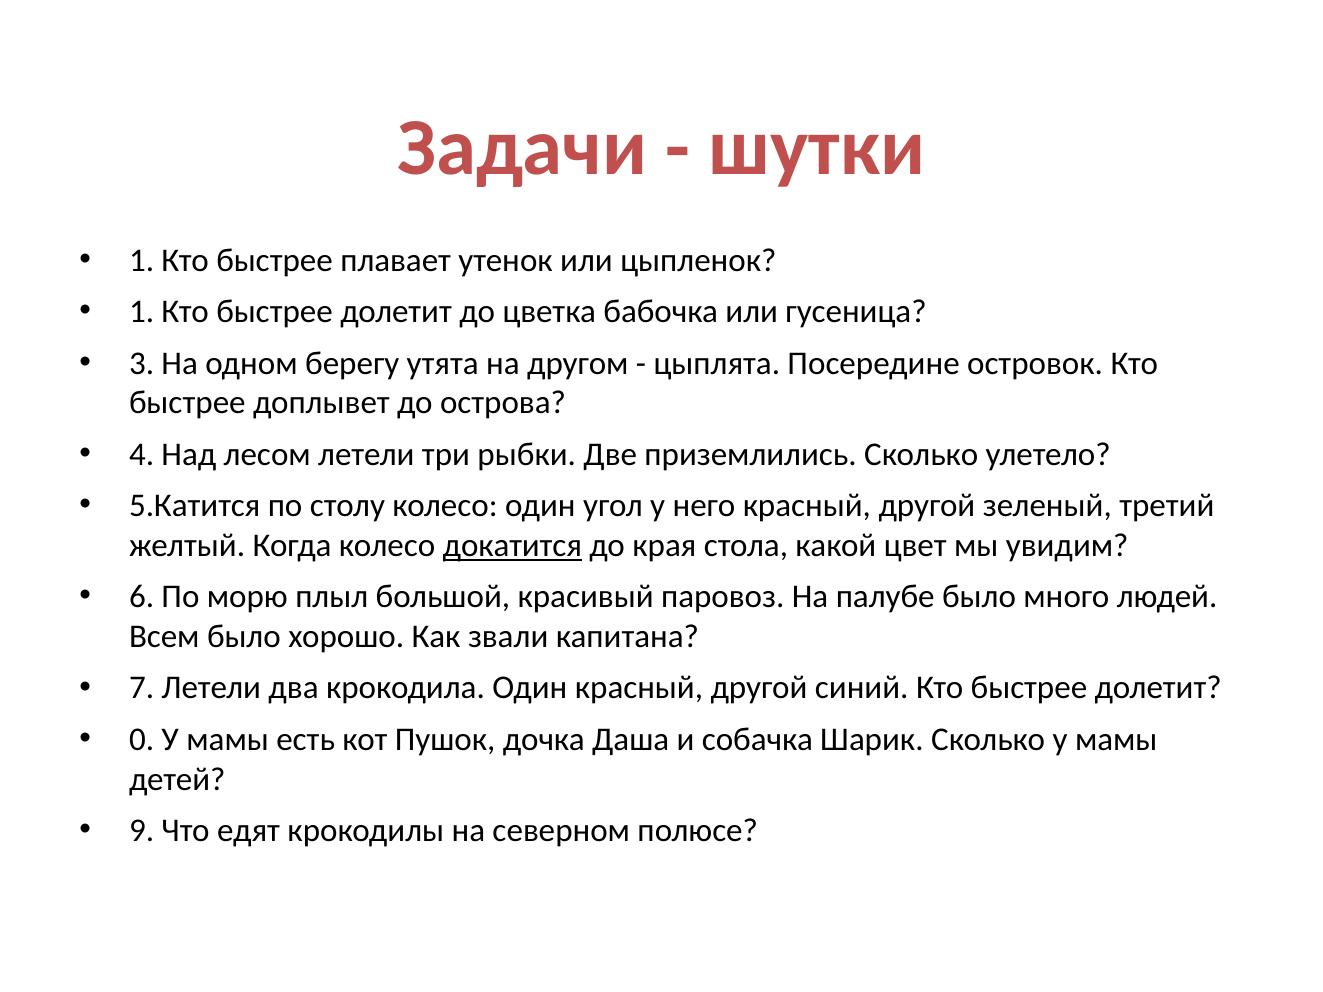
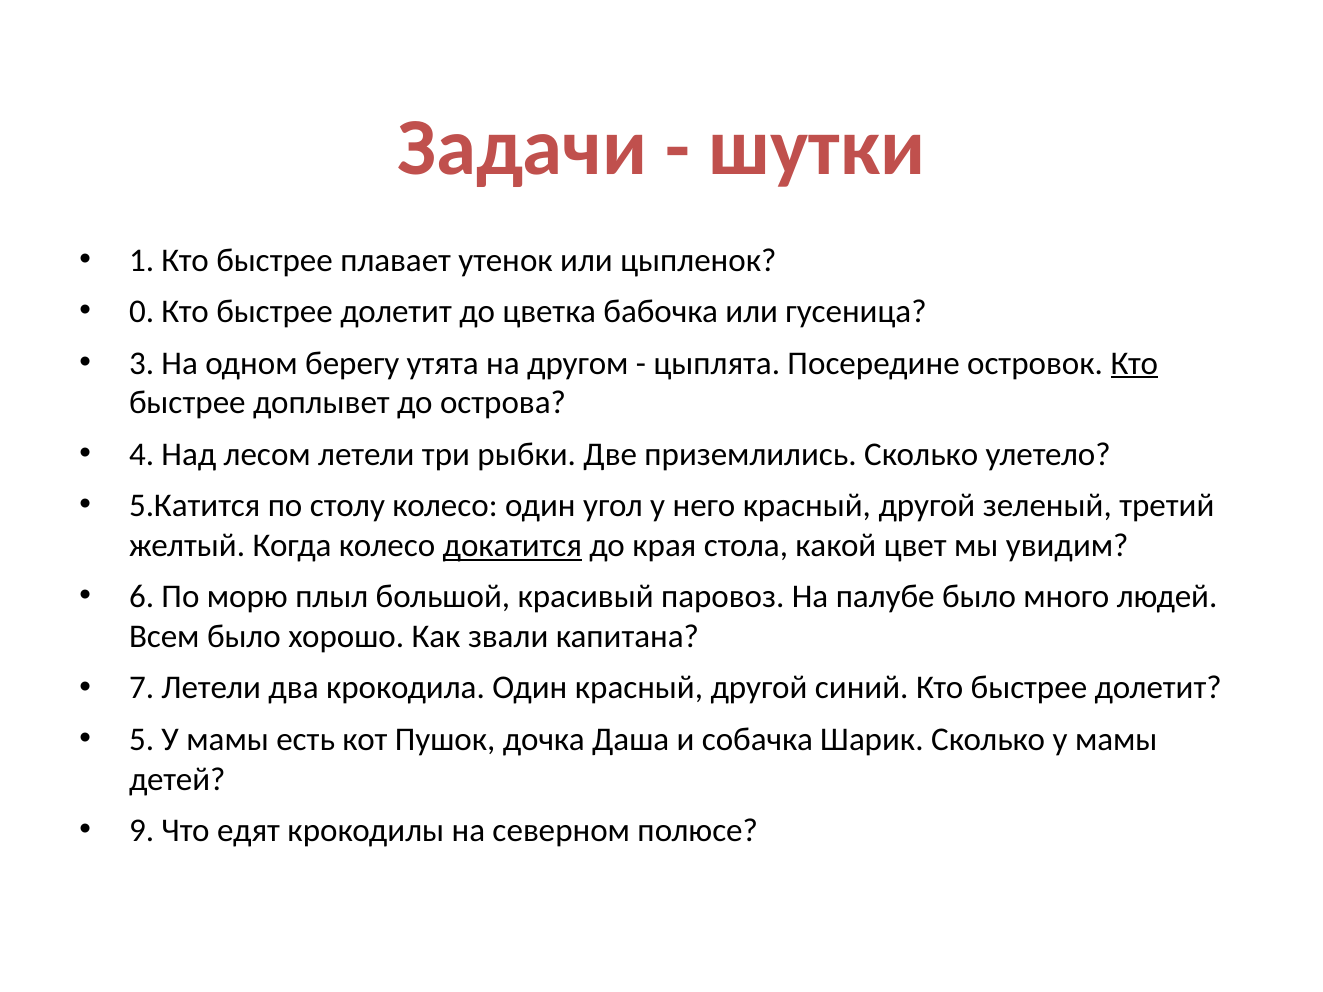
1 at (142, 312): 1 -> 0
Кто at (1134, 363) underline: none -> present
0: 0 -> 5
